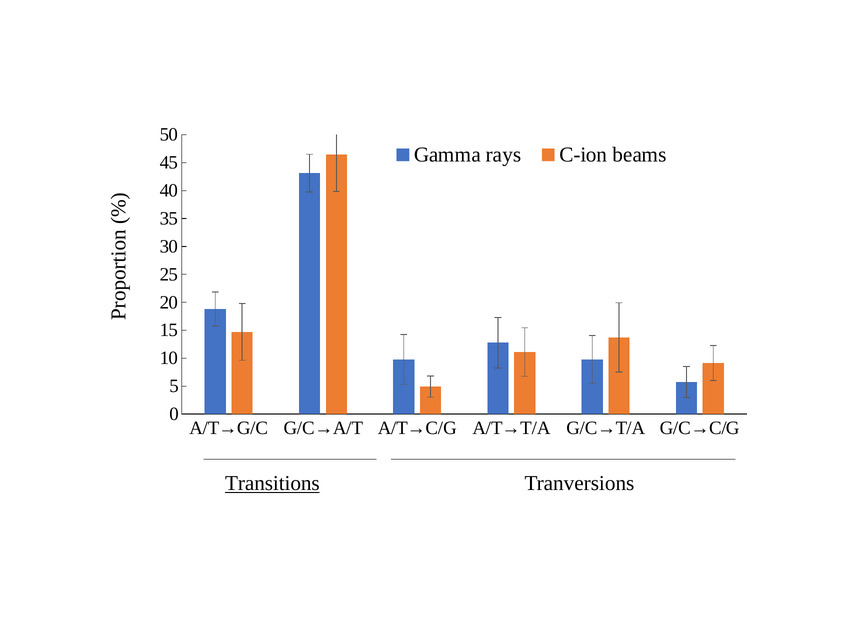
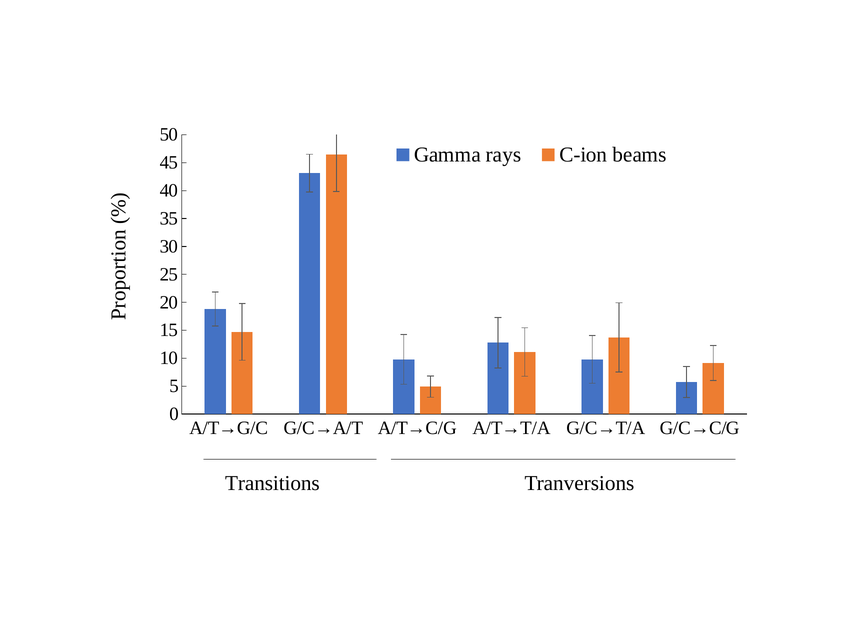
Transitions underline: present -> none
